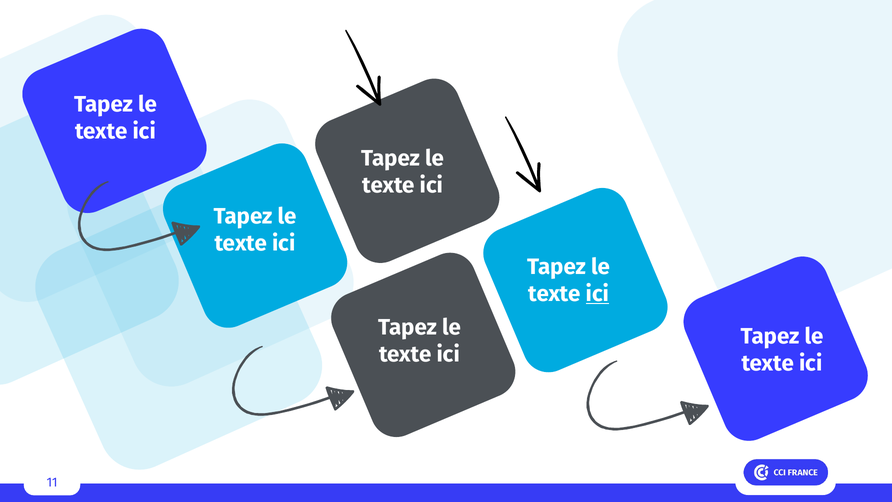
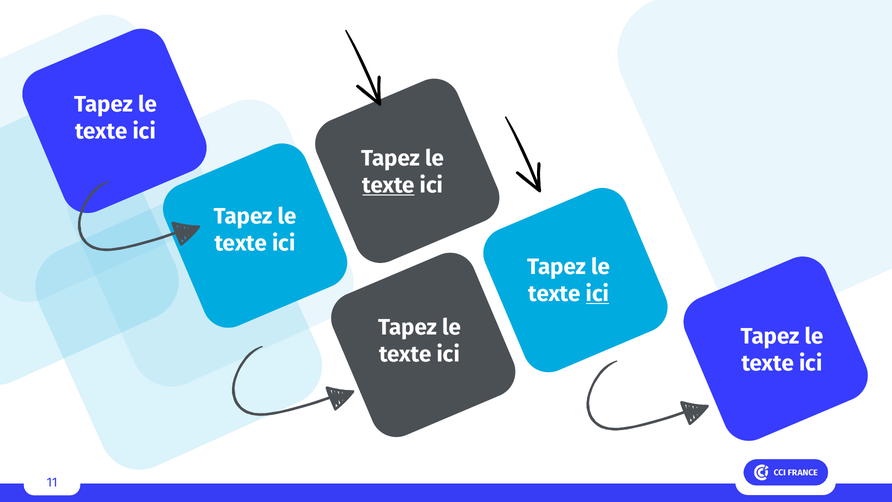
texte at (389, 185) underline: none -> present
